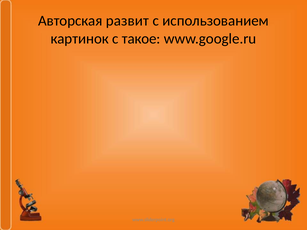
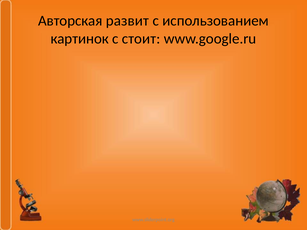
такое: такое -> стоит
